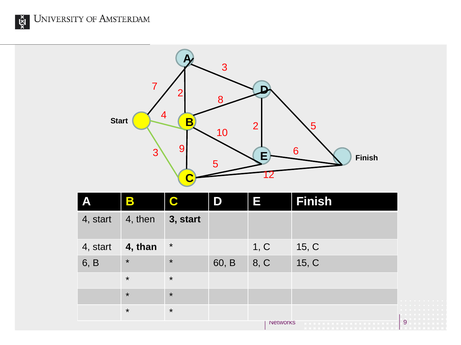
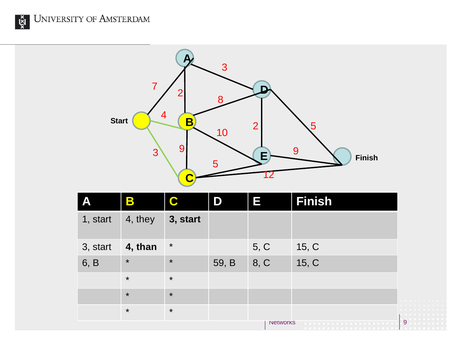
9 6: 6 -> 9
4 at (86, 220): 4 -> 1
then: then -> they
4 at (86, 247): 4 -> 3
1 at (257, 247): 1 -> 5
60: 60 -> 59
